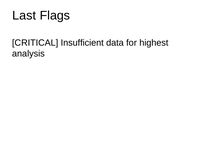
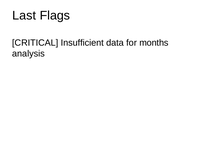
highest: highest -> months
